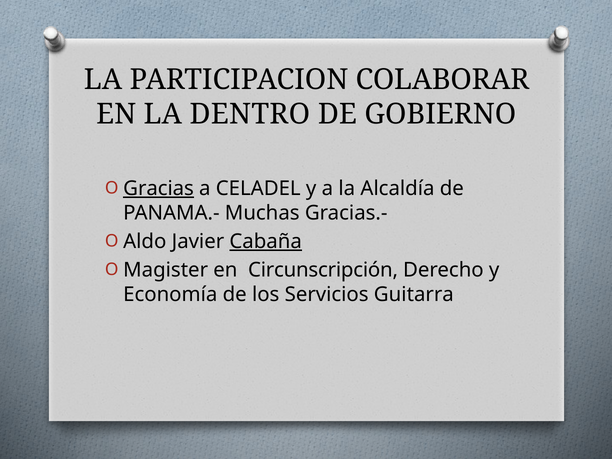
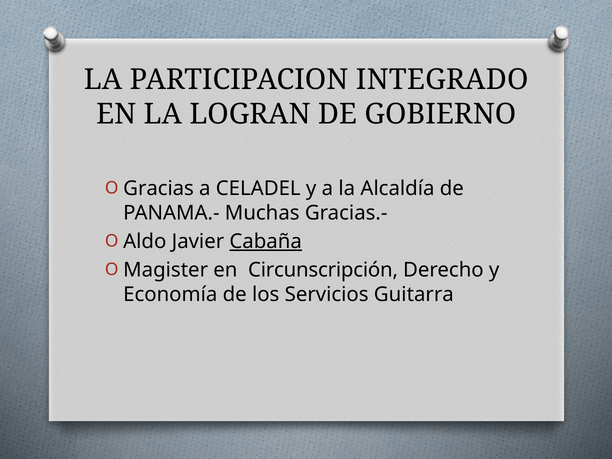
COLABORAR: COLABORAR -> INTEGRADO
DENTRO: DENTRO -> LOGRAN
Gracias underline: present -> none
